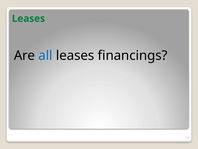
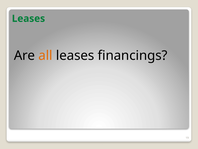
all colour: blue -> orange
